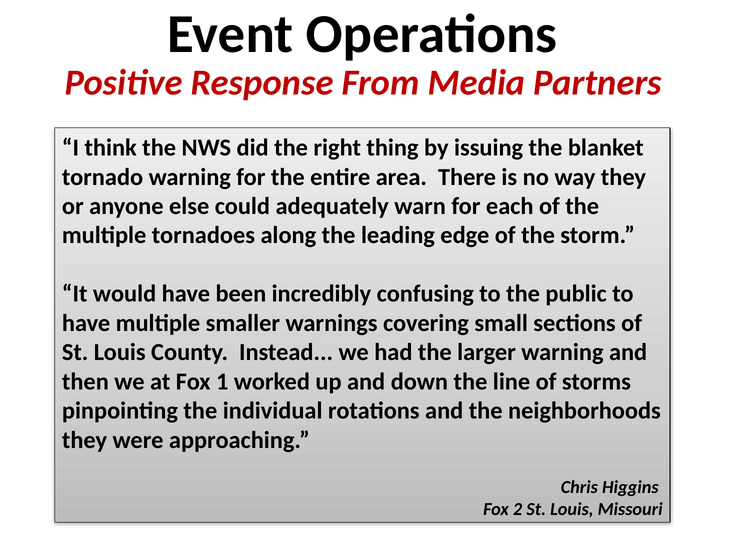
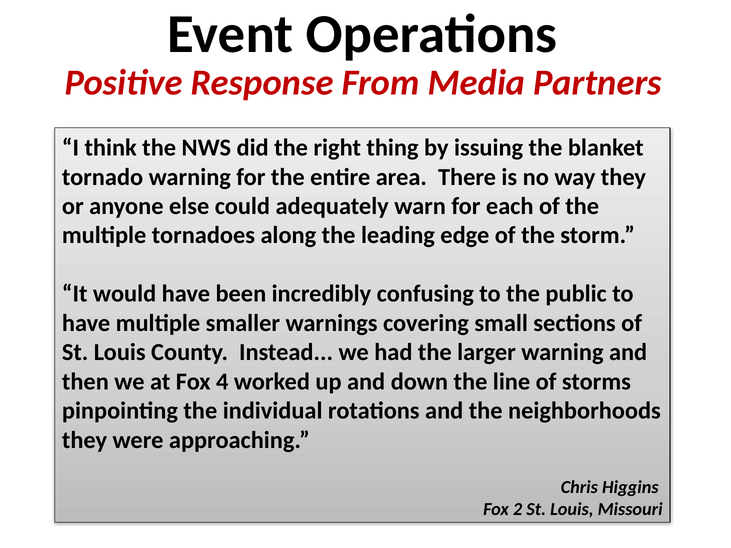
1: 1 -> 4
